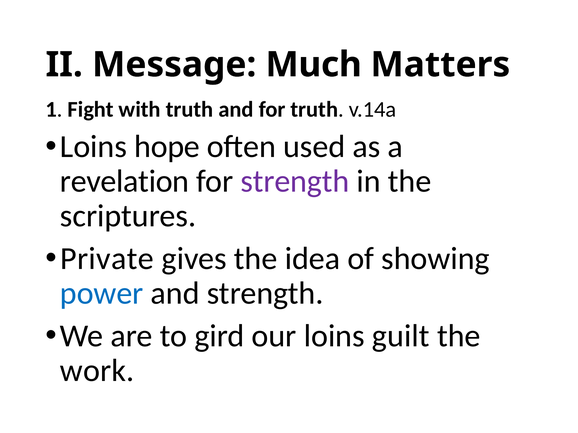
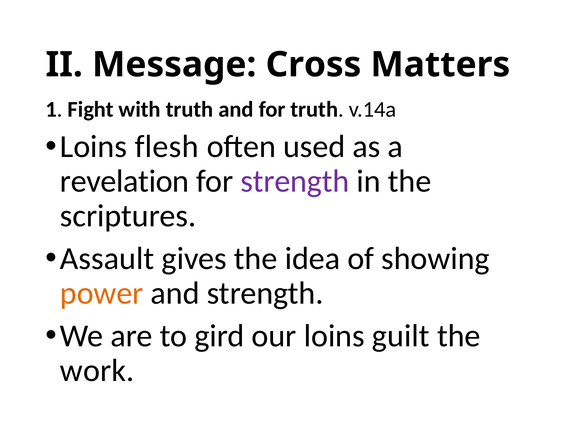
Much: Much -> Cross
hope: hope -> flesh
Private: Private -> Assault
power colour: blue -> orange
